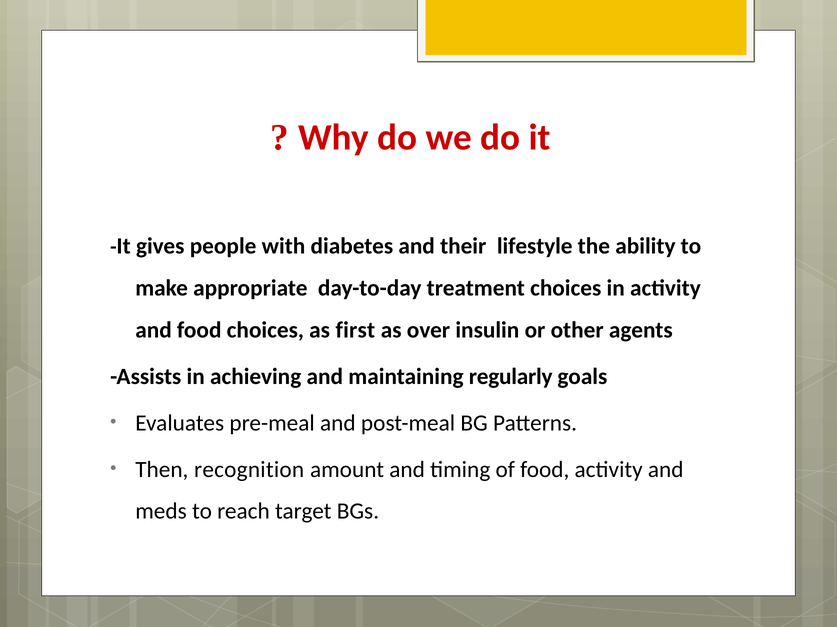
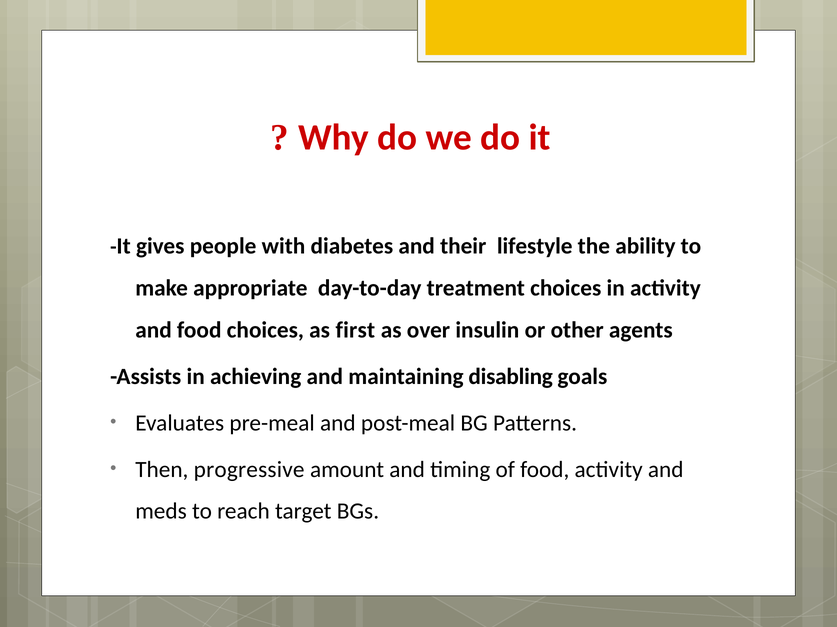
regularly: regularly -> disabling
recognition: recognition -> progressive
